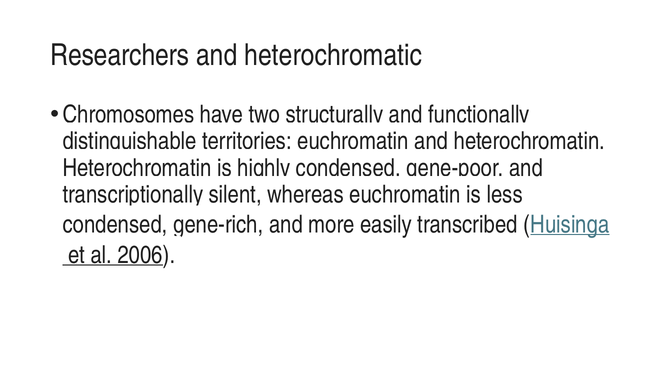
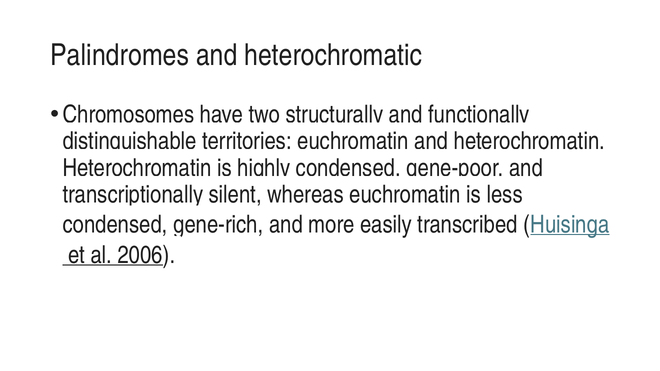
Researchers: Researchers -> Palindromes
